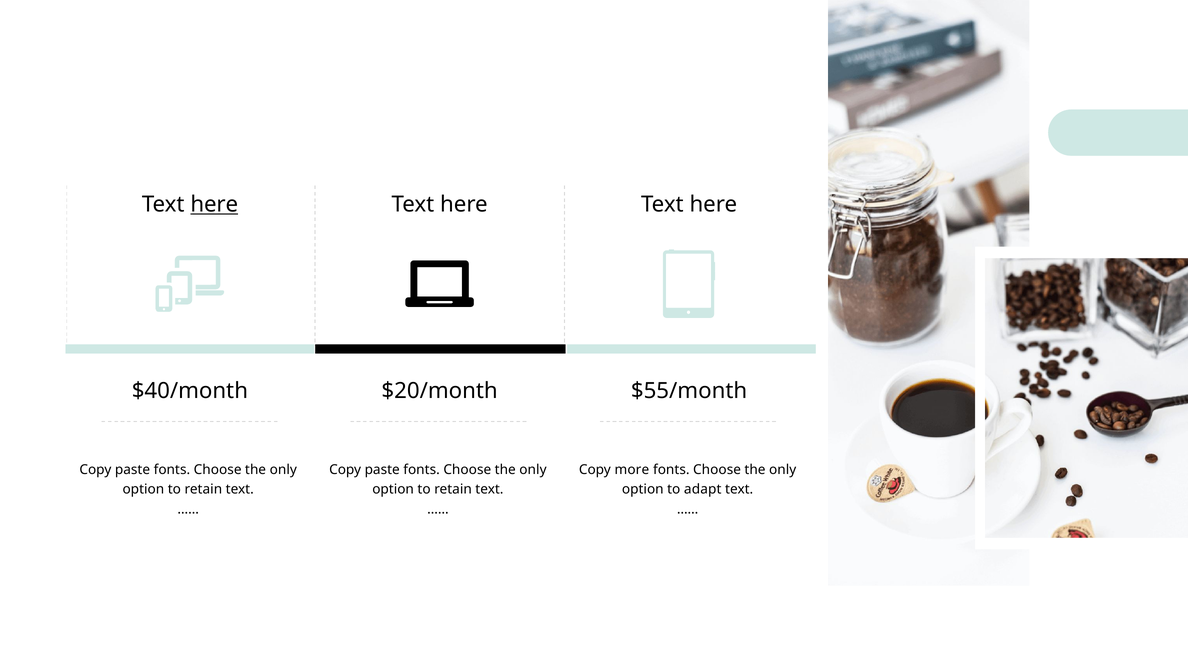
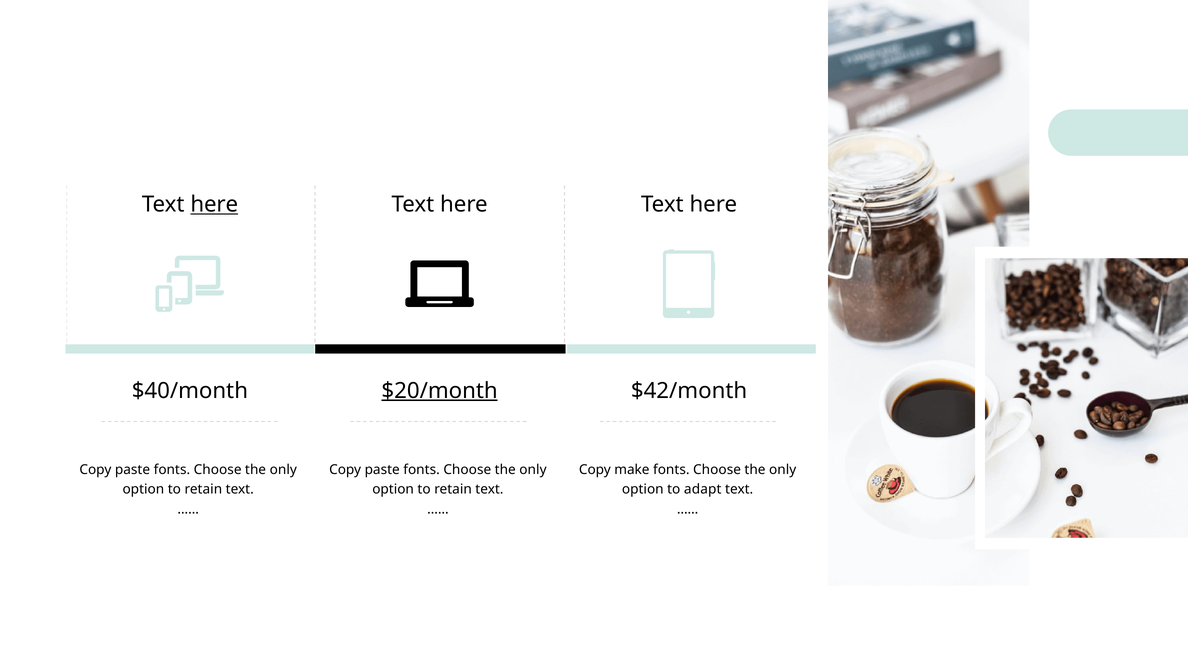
$20/month underline: none -> present
$55/month: $55/month -> $42/month
more: more -> make
